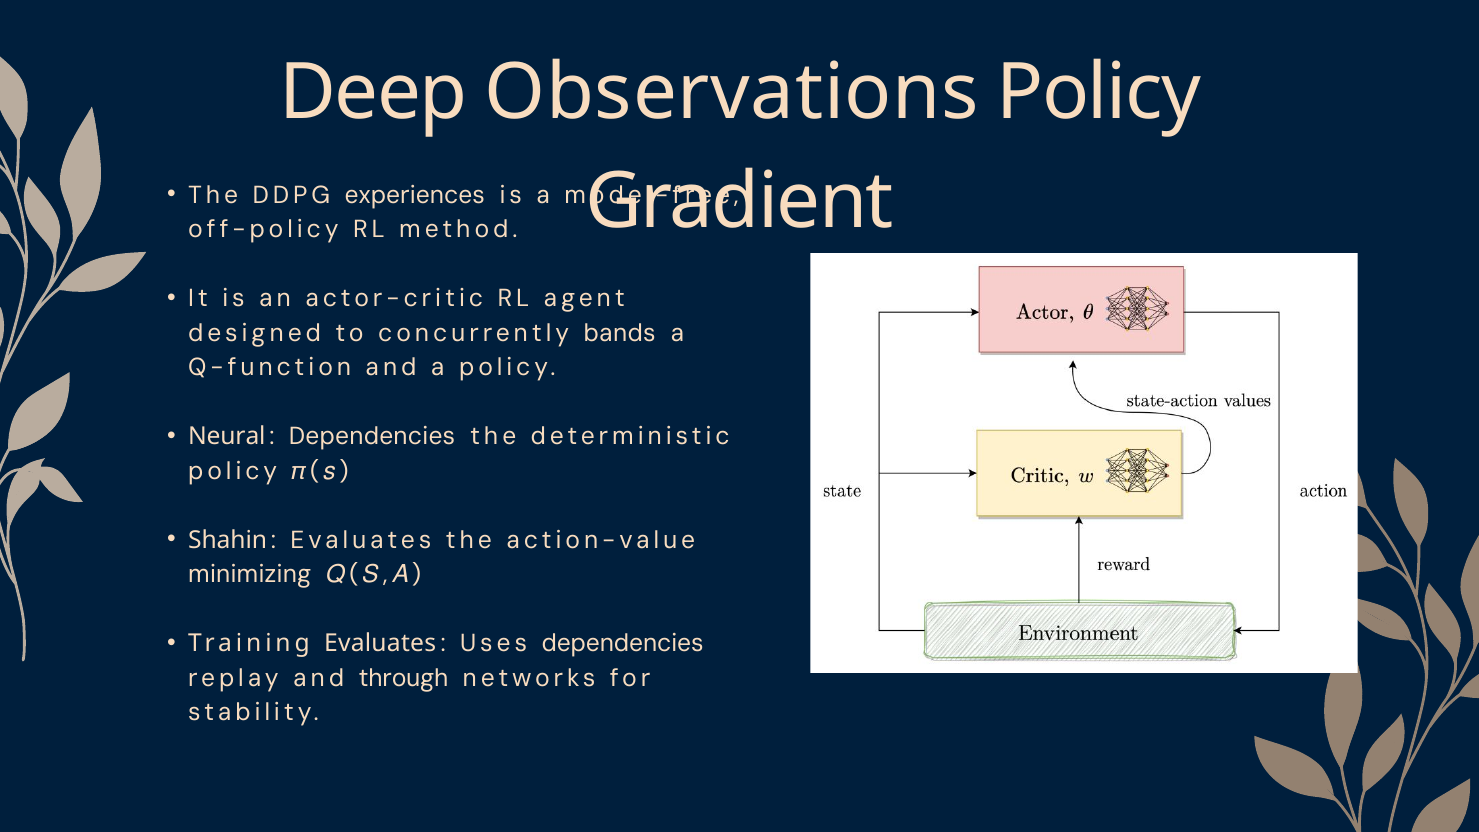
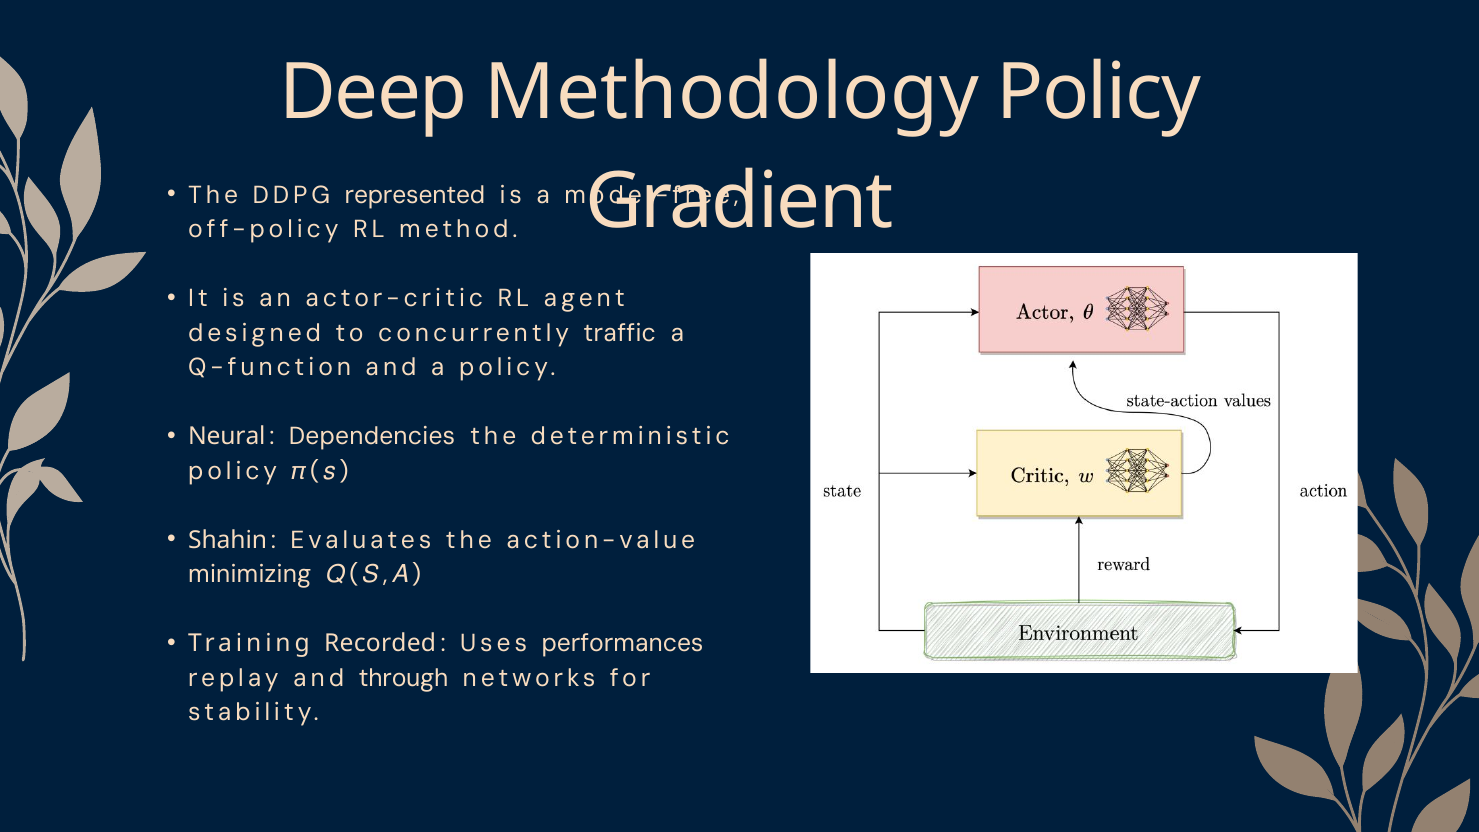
Observations: Observations -> Methodology
experiences: experiences -> represented
bands: bands -> traffic
Training Evaluates: Evaluates -> Recorded
Uses dependencies: dependencies -> performances
